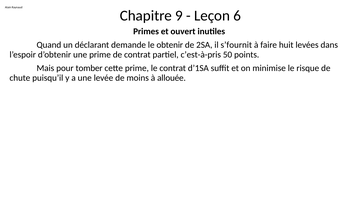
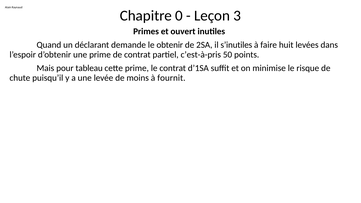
9: 9 -> 0
6: 6 -> 3
s’fournit: s’fournit -> s’inutiles
tomber: tomber -> tableau
allouée: allouée -> fournit
